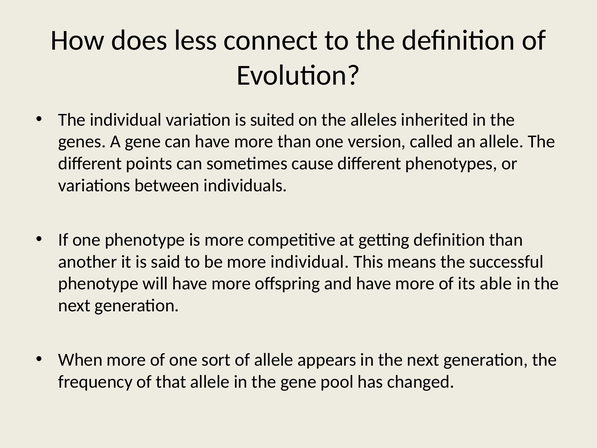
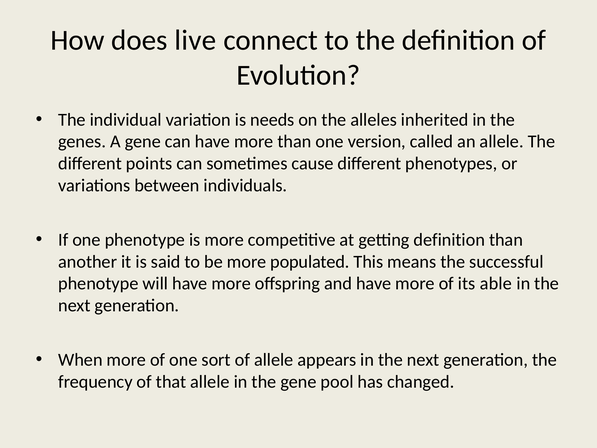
less: less -> live
suited: suited -> needs
more individual: individual -> populated
